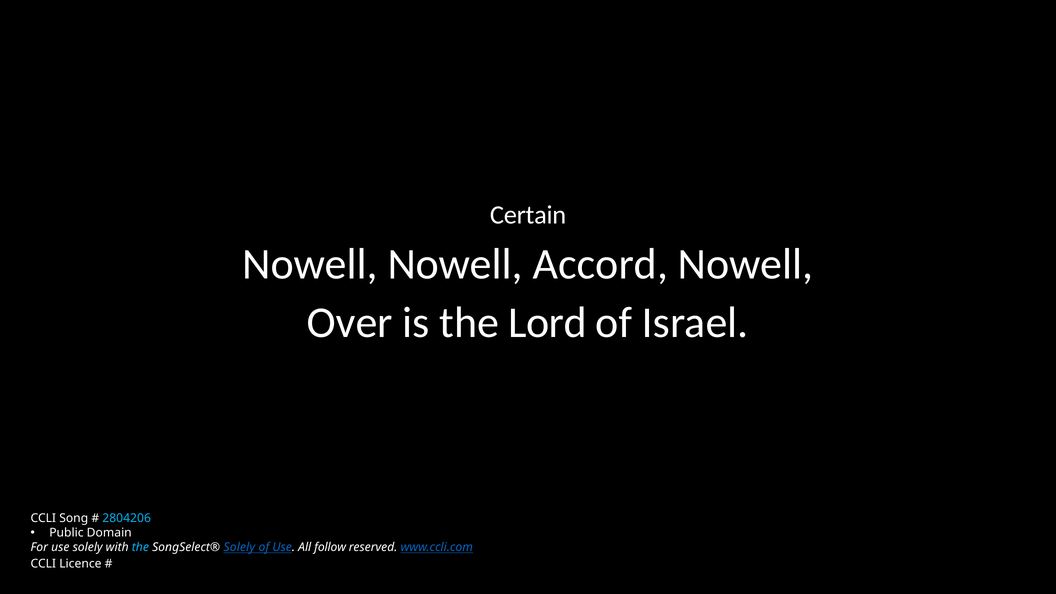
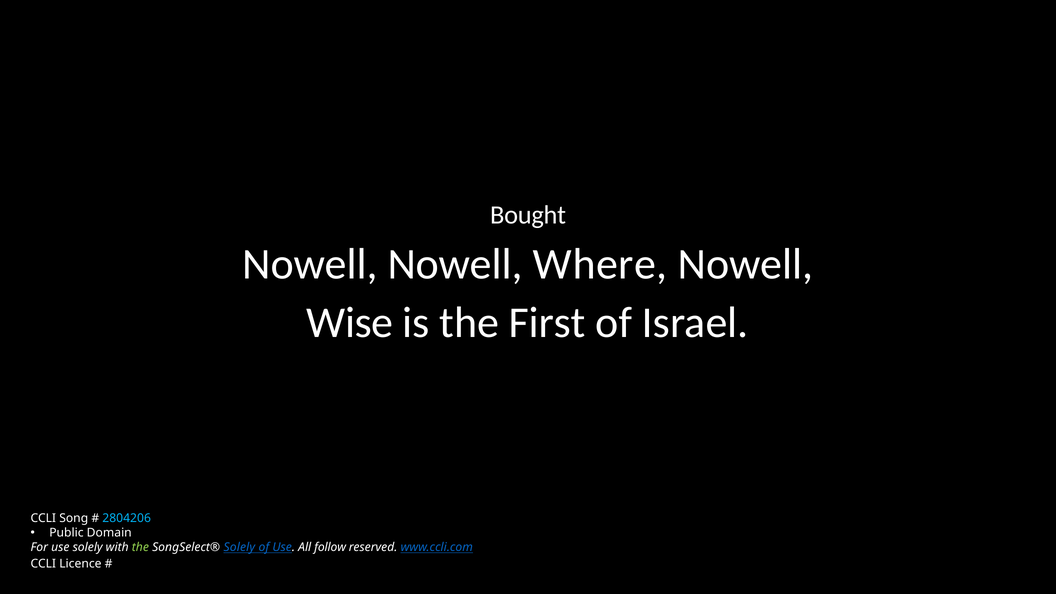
Certain: Certain -> Bought
Accord: Accord -> Where
Over: Over -> Wise
Lord: Lord -> First
the at (140, 547) colour: light blue -> light green
